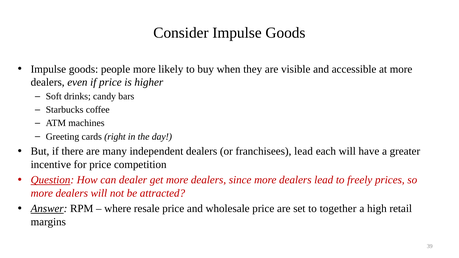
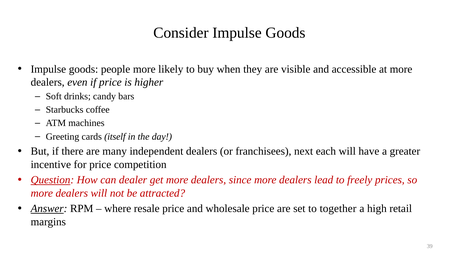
right: right -> itself
franchisees lead: lead -> next
